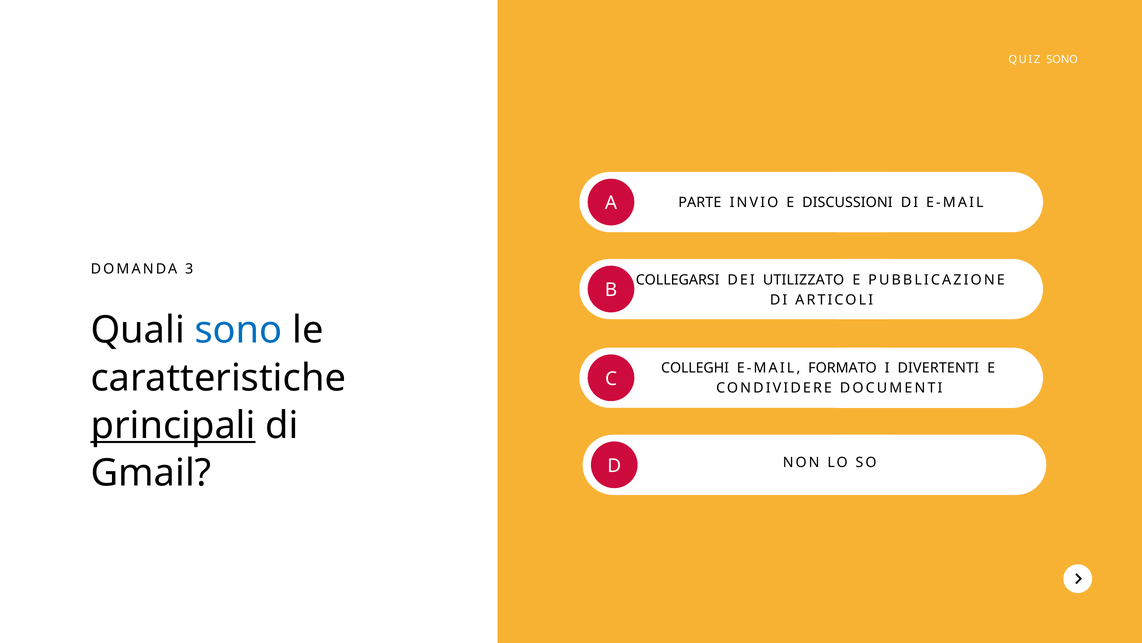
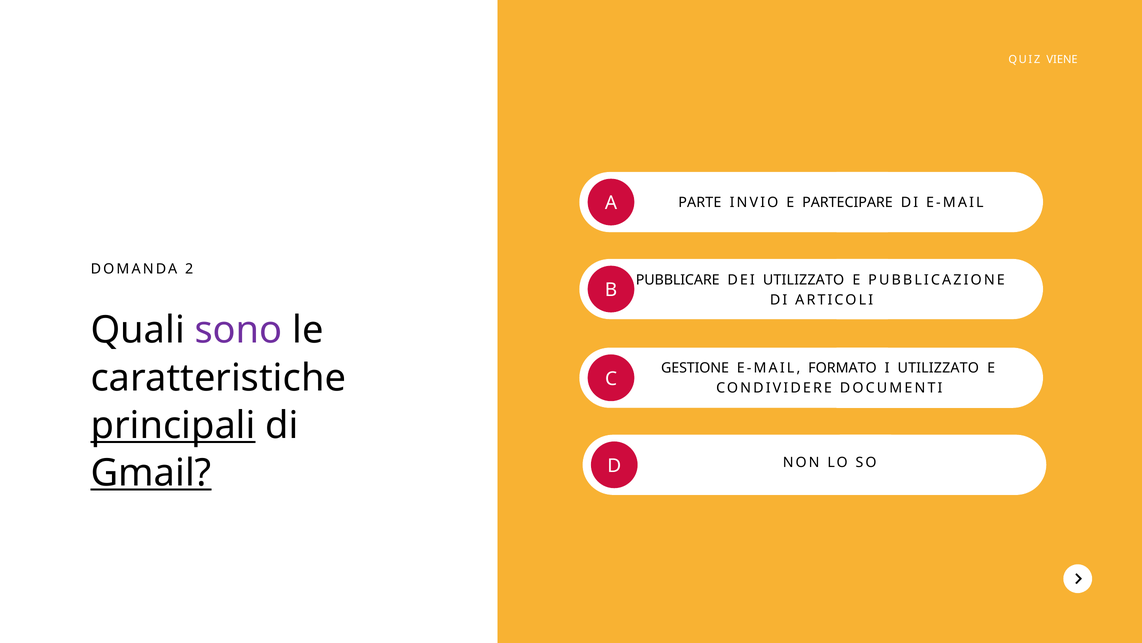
QUIZ SONO: SONO -> VIENE
DISCUSSIONI: DISCUSSIONI -> PARTECIPARE
3: 3 -> 2
COLLEGARSI: COLLEGARSI -> PUBBLICARE
sono at (239, 330) colour: blue -> purple
COLLEGHI: COLLEGHI -> GESTIONE
I DIVERTENTI: DIVERTENTI -> UTILIZZATO
Gmail underline: none -> present
